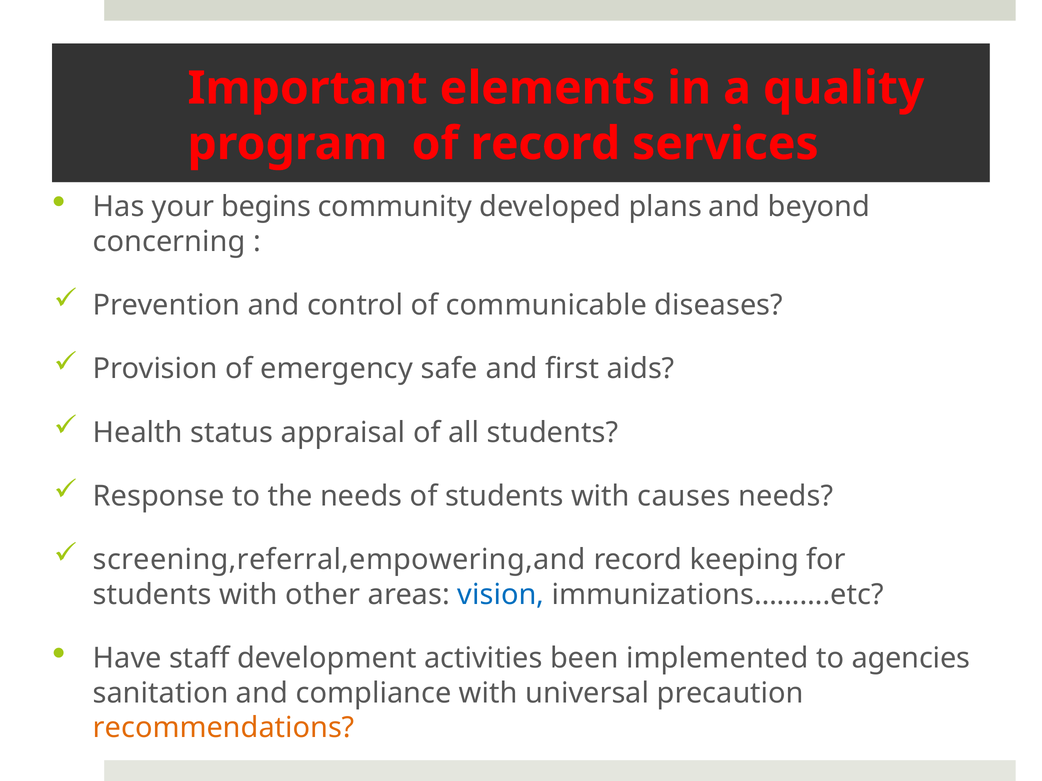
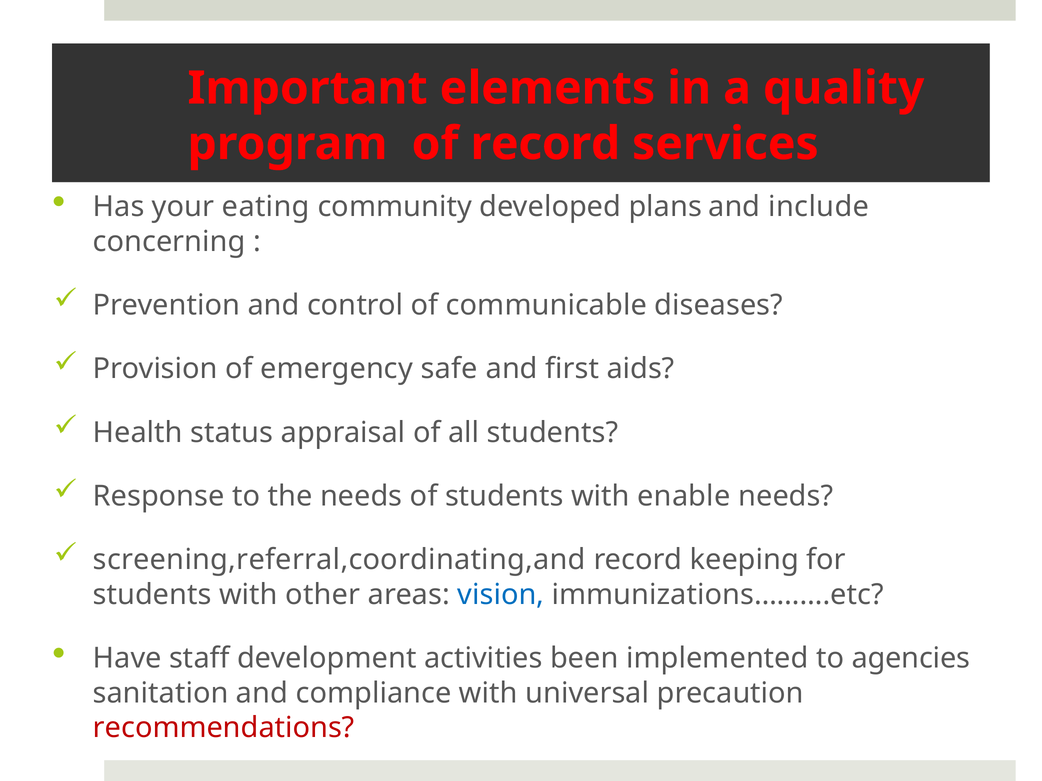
begins: begins -> eating
beyond: beyond -> include
causes: causes -> enable
screening,referral,empowering,and: screening,referral,empowering,and -> screening,referral,coordinating,and
recommendations colour: orange -> red
